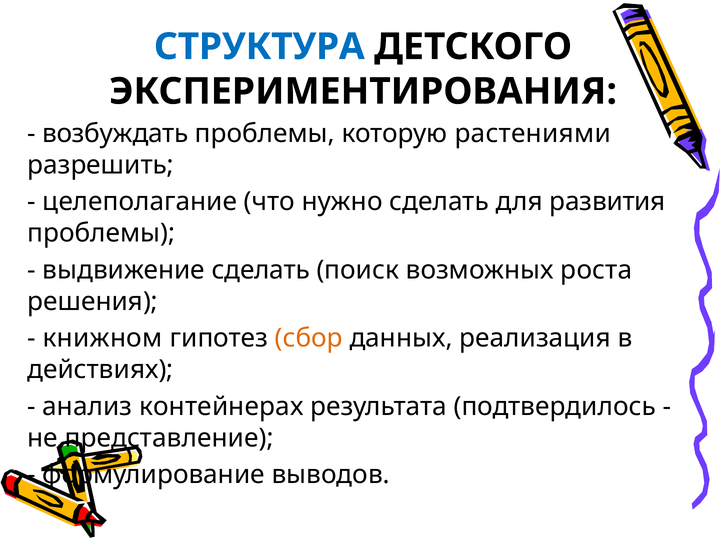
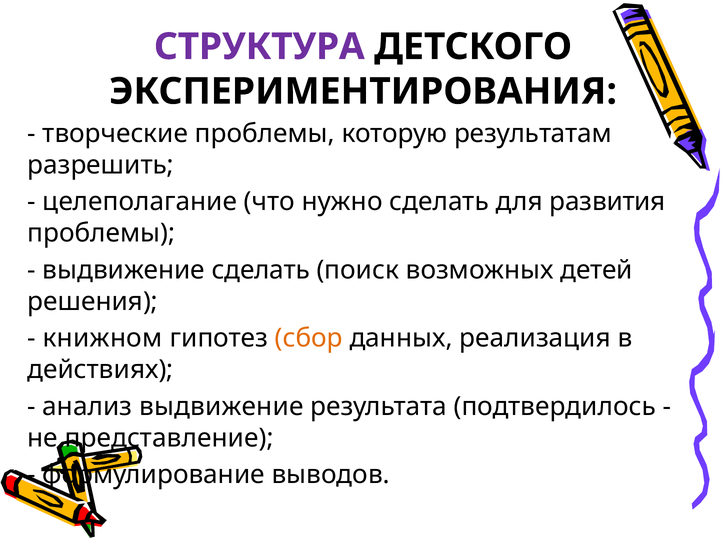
СТРУКТУРА colour: blue -> purple
возбуждать: возбуждать -> творческие
растениями: растениями -> результатам
роста: роста -> детей
анализ контейнерах: контейнерах -> выдвижение
